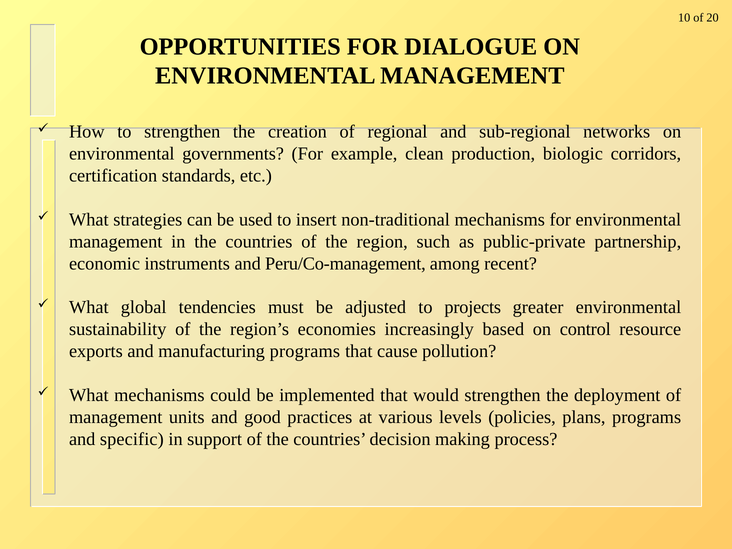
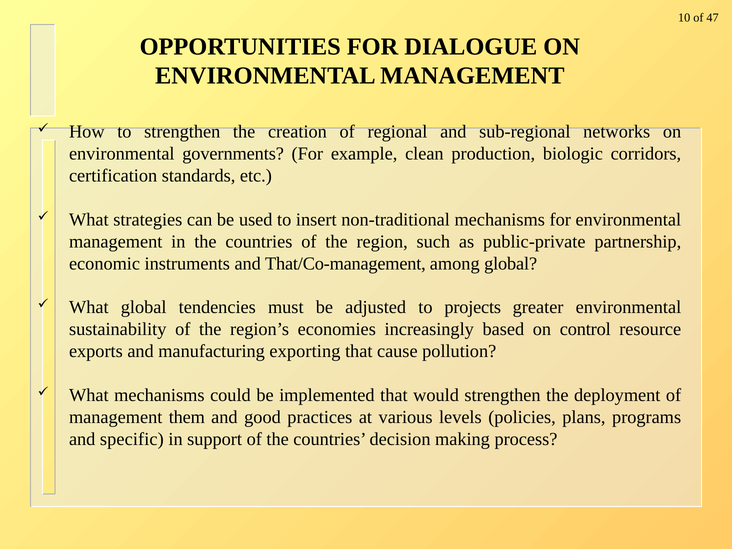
20: 20 -> 47
Peru/Co-management: Peru/Co-management -> That/Co-management
among recent: recent -> global
manufacturing programs: programs -> exporting
units: units -> them
